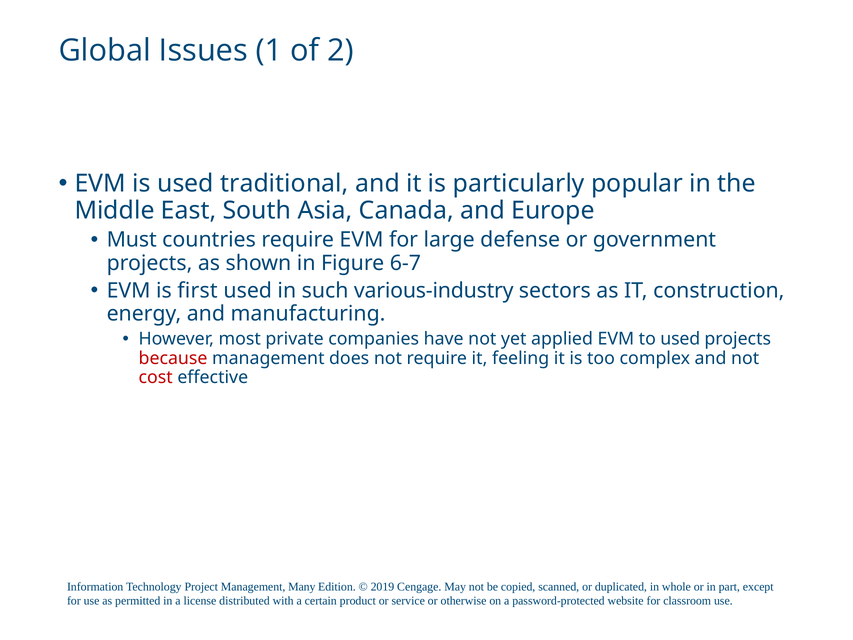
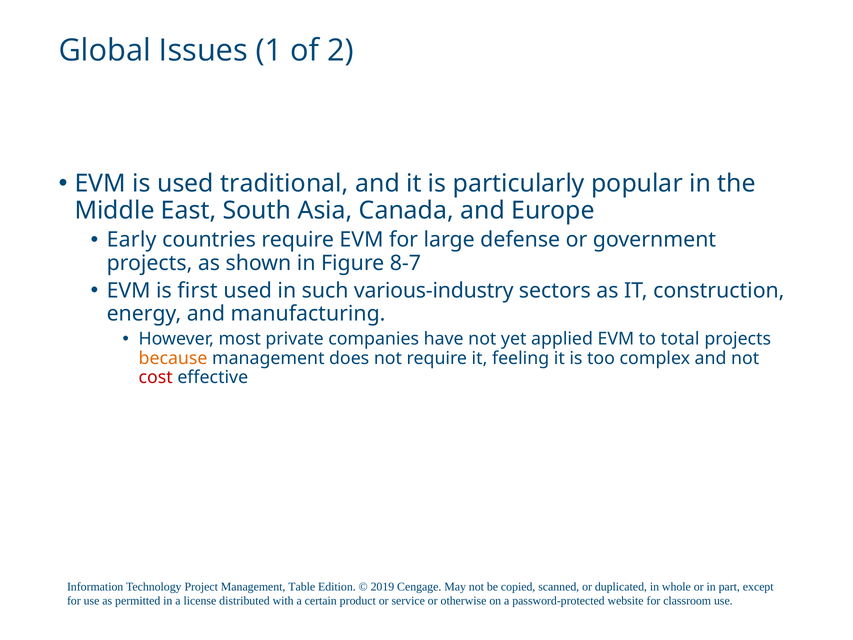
Must: Must -> Early
6-7: 6-7 -> 8-7
to used: used -> total
because colour: red -> orange
Many: Many -> Table
